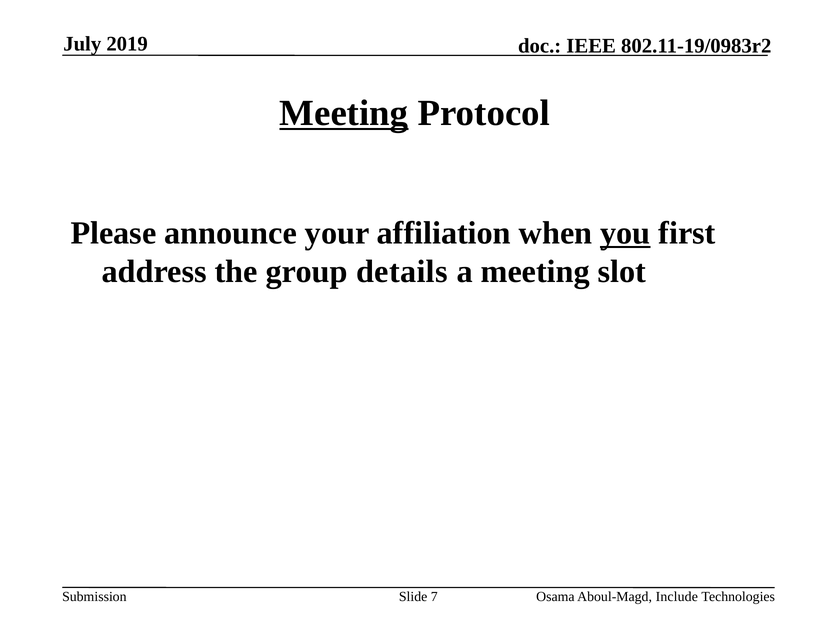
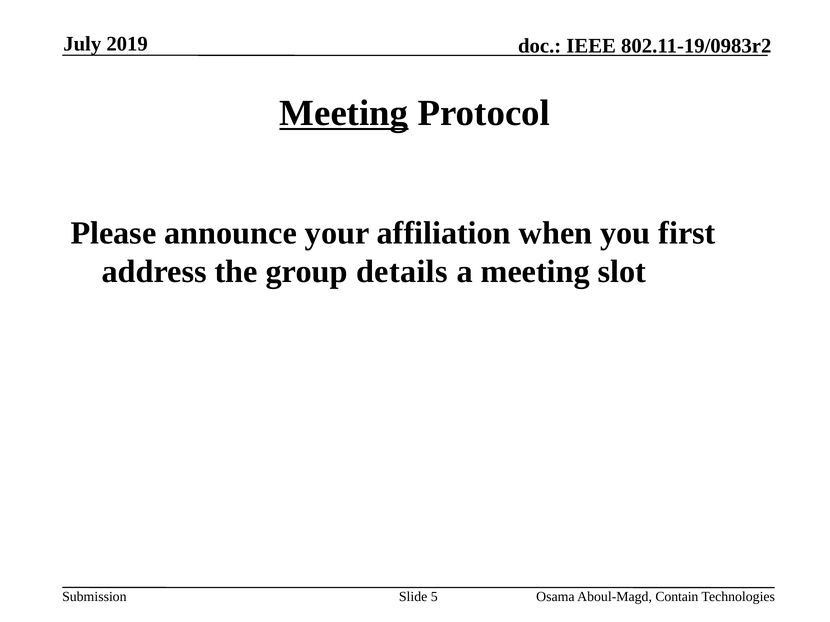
you underline: present -> none
7: 7 -> 5
Include: Include -> Contain
